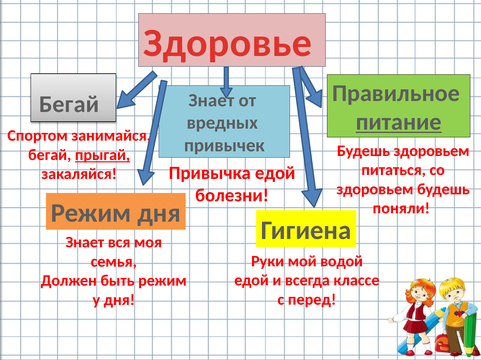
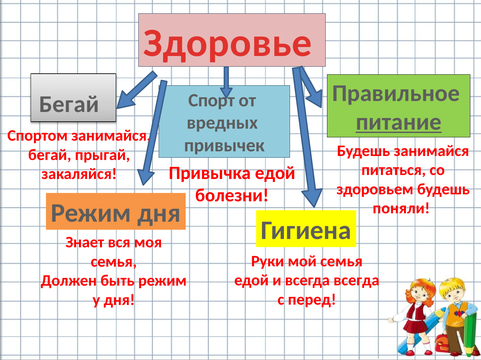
Знает at (211, 101): Знает -> Спорт
Будешь здоровьем: здоровьем -> занимайся
прыгай underline: present -> none
мой водой: водой -> семья
всегда классе: классе -> всегда
